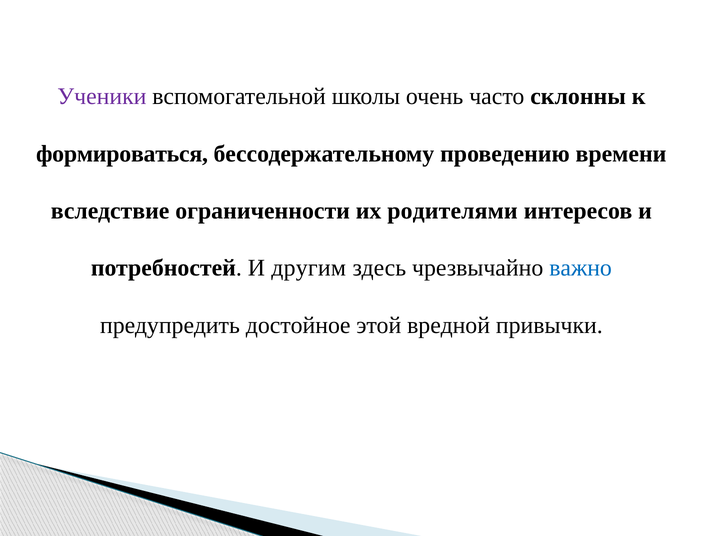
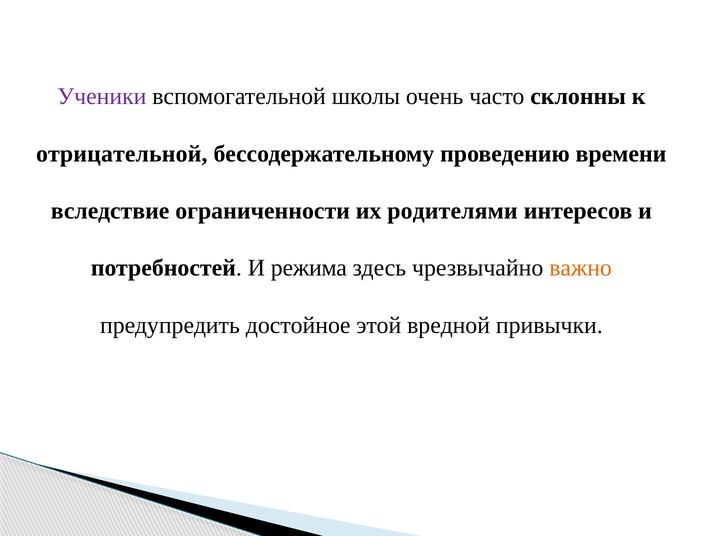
формироваться: формироваться -> отрицательной
другим: другим -> режима
важно colour: blue -> orange
